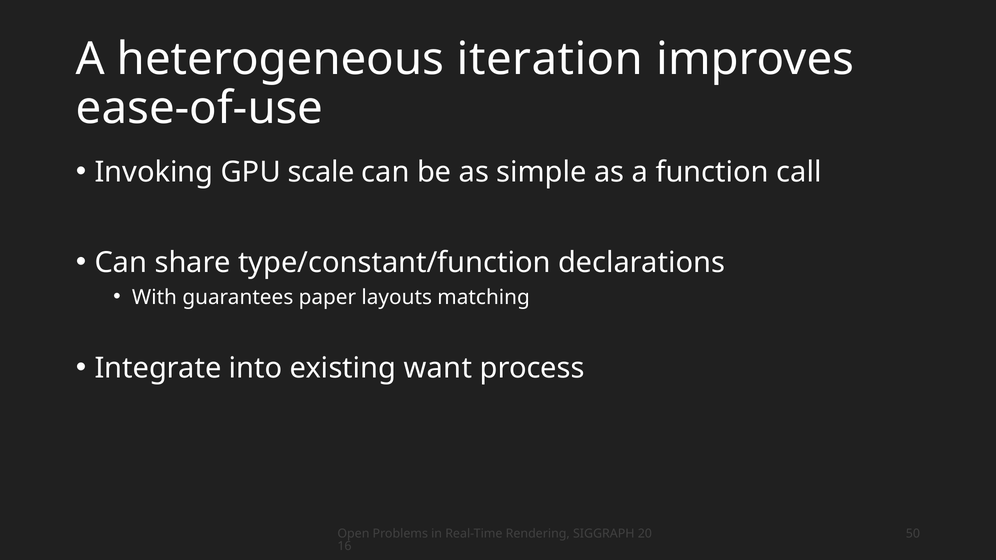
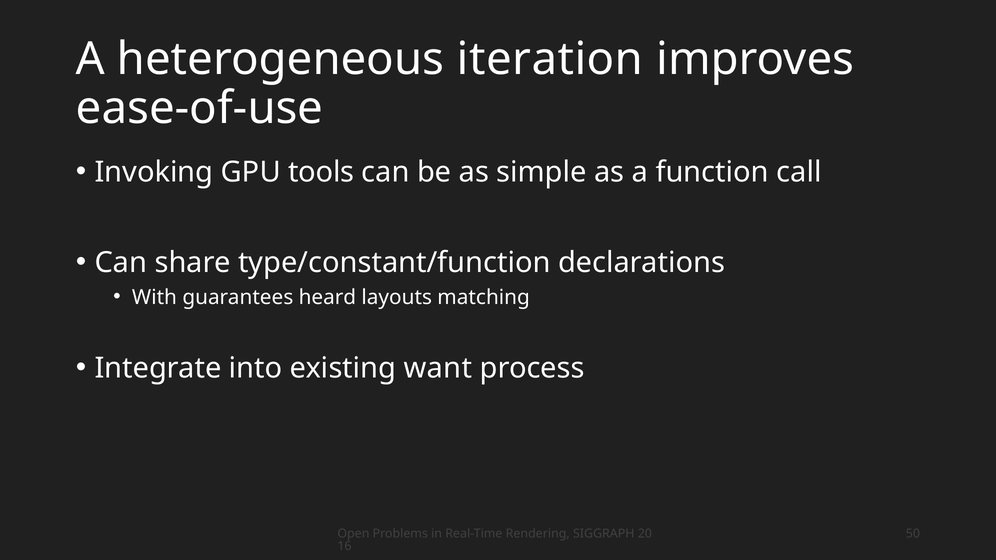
scale: scale -> tools
paper: paper -> heard
